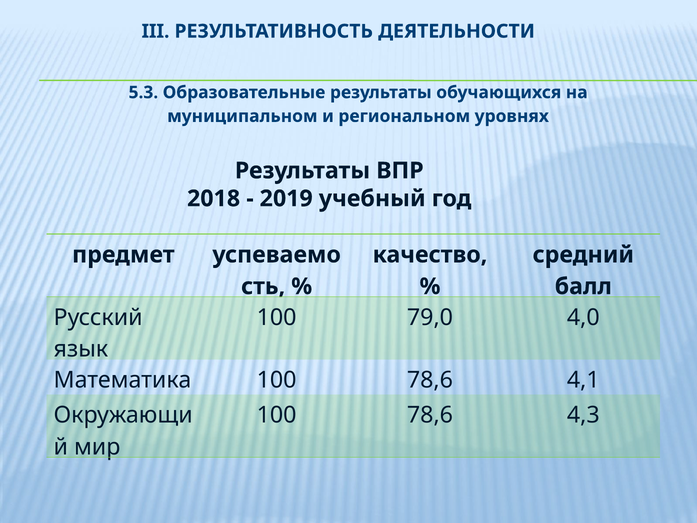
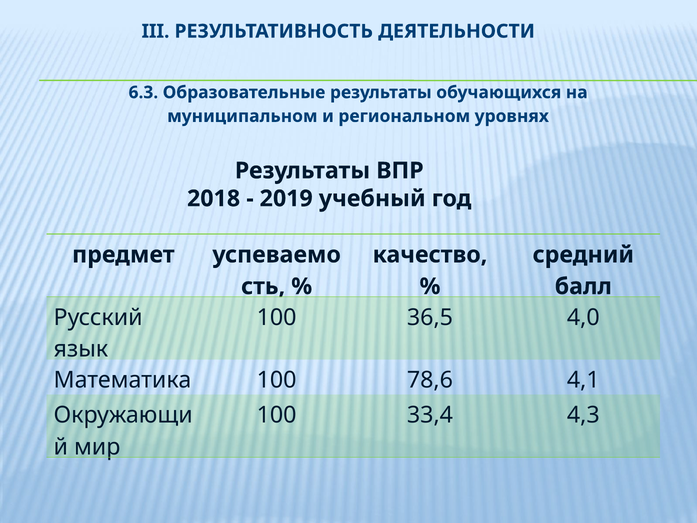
5.3: 5.3 -> 6.3
79,0: 79,0 -> 36,5
78,6 at (430, 415): 78,6 -> 33,4
